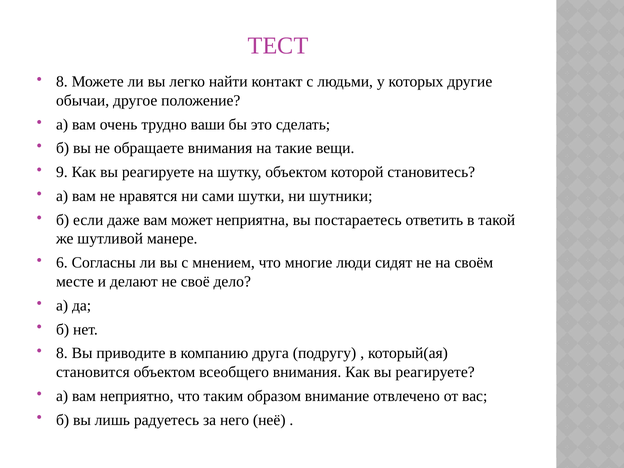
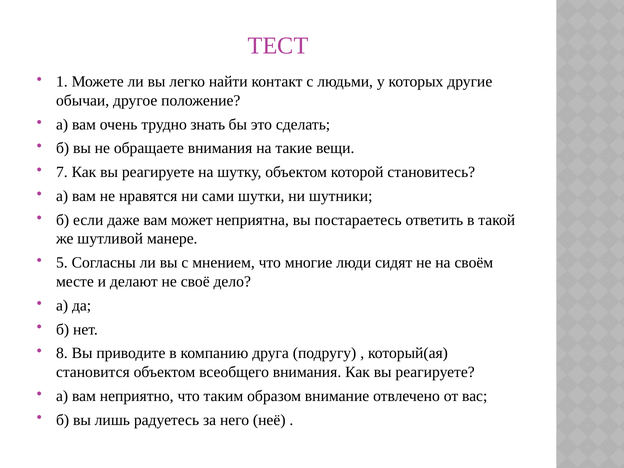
8 at (62, 82): 8 -> 1
ваши: ваши -> знать
9: 9 -> 7
6: 6 -> 5
